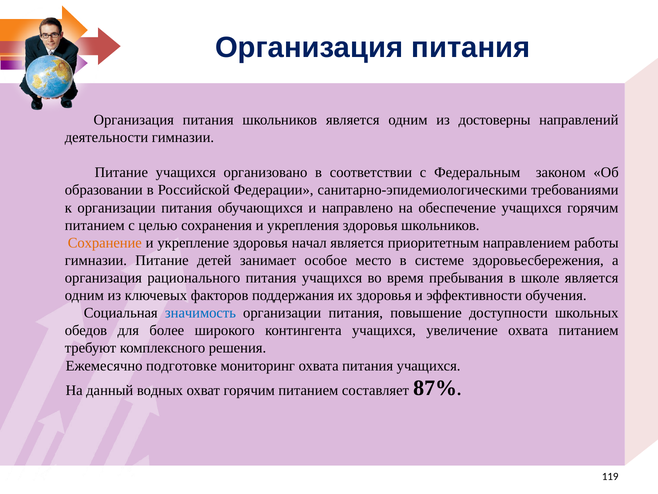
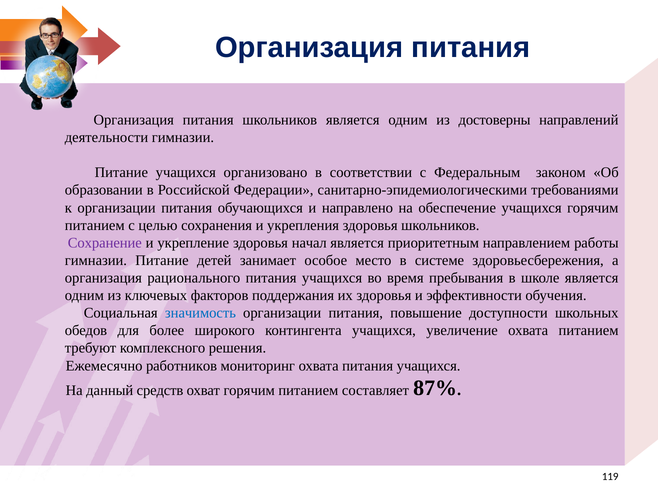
Сохранение colour: orange -> purple
подготовке: подготовке -> работников
водных: водных -> средств
